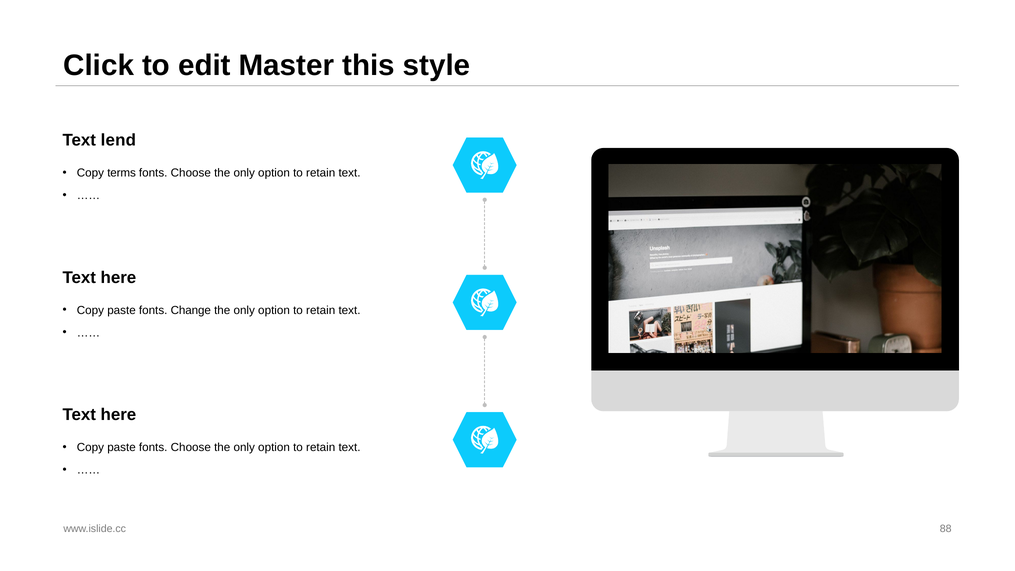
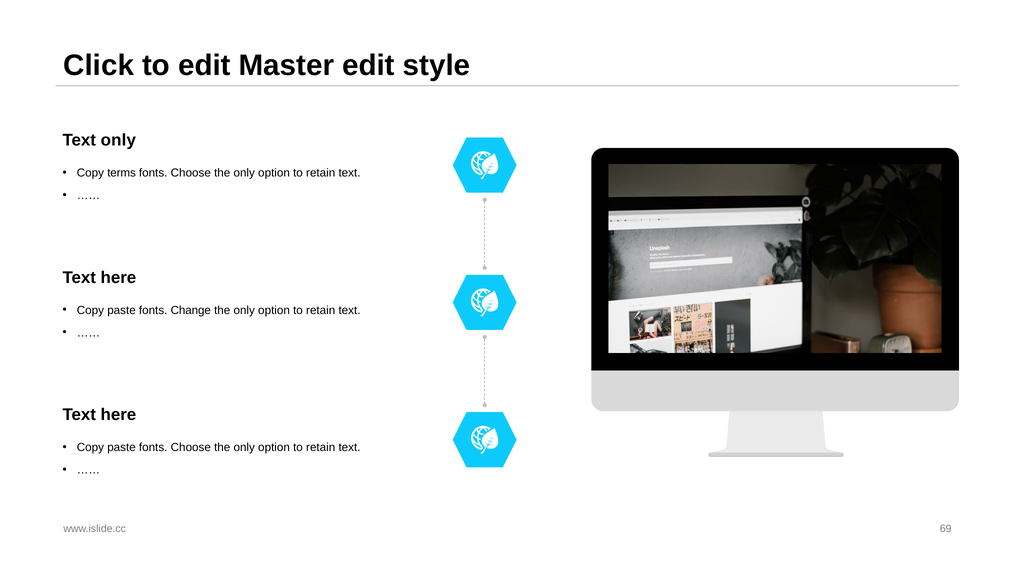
Master this: this -> edit
Text lend: lend -> only
88: 88 -> 69
